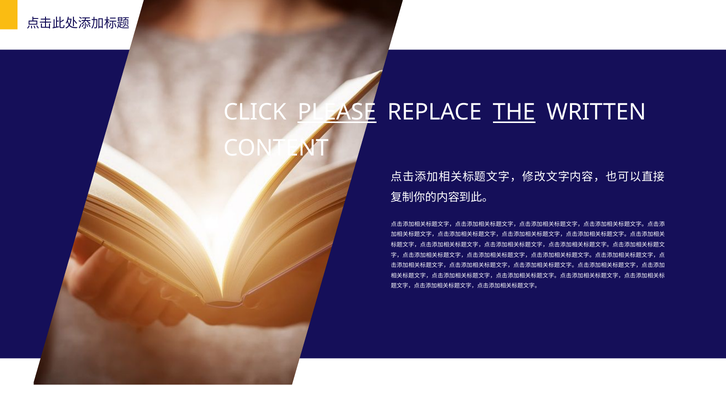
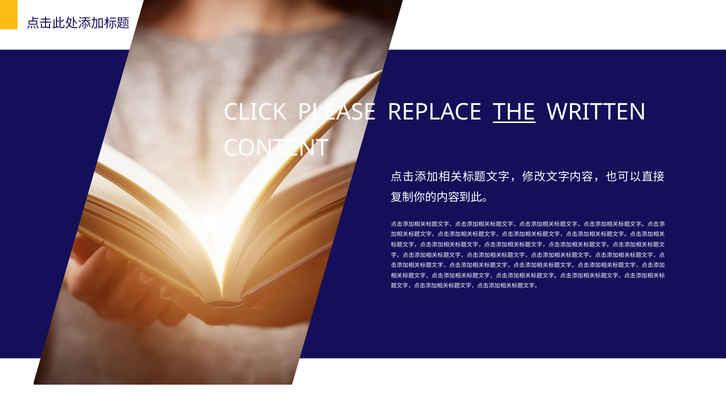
PLEASE underline: present -> none
